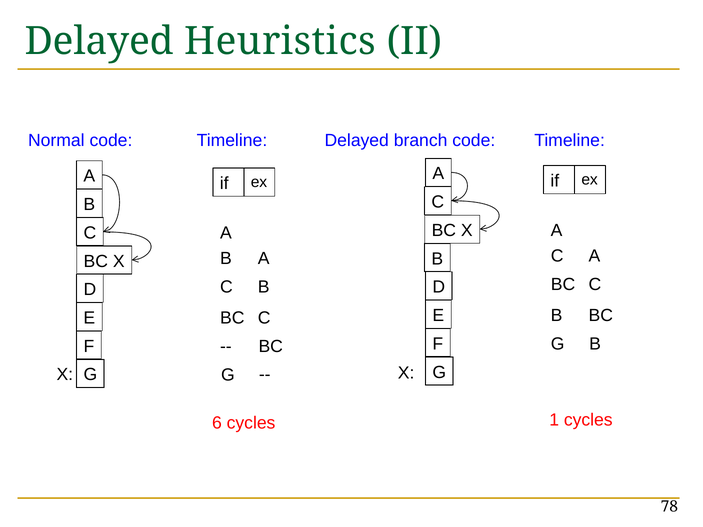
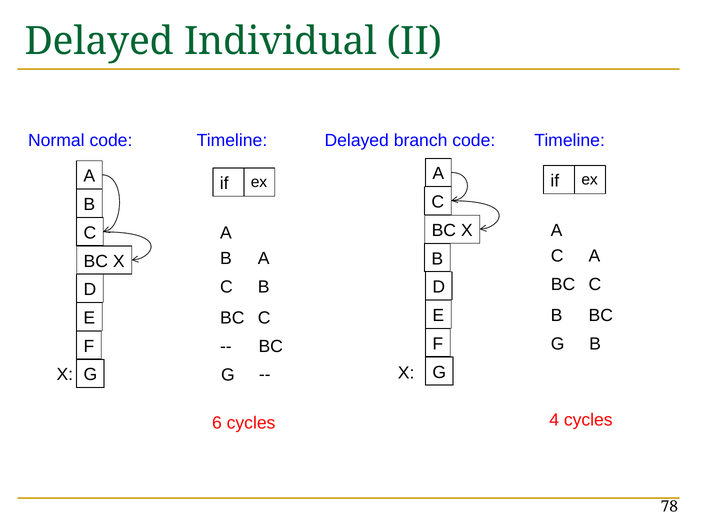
Heuristics: Heuristics -> Individual
1: 1 -> 4
